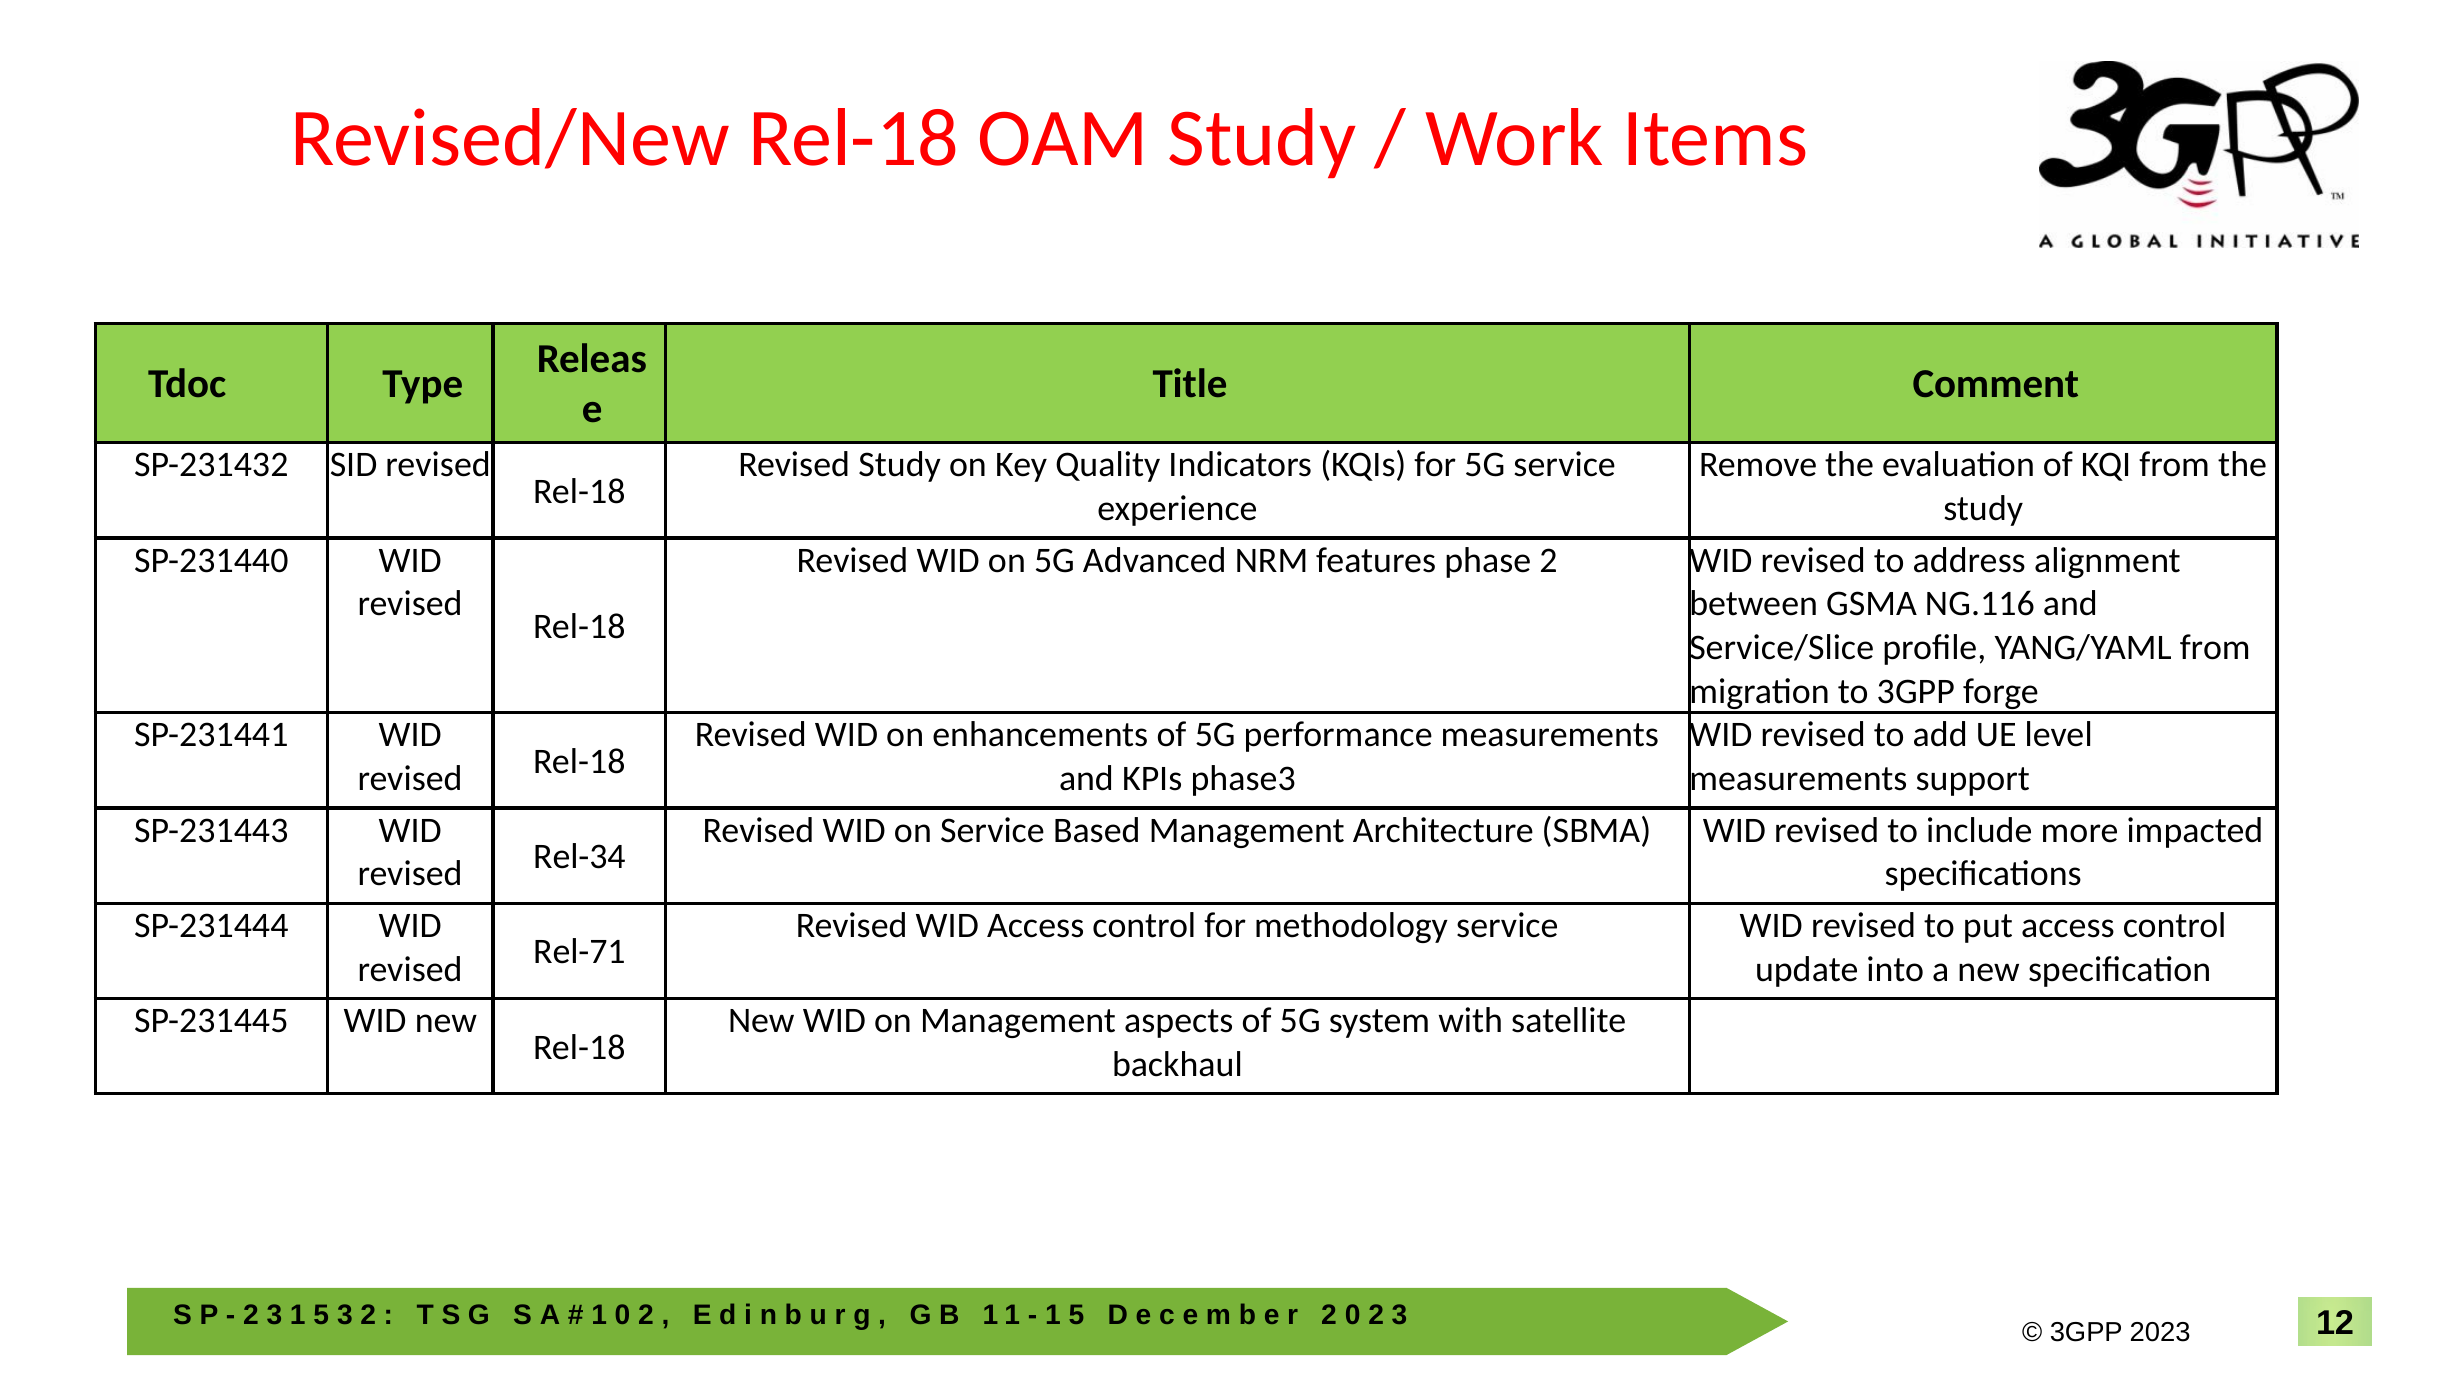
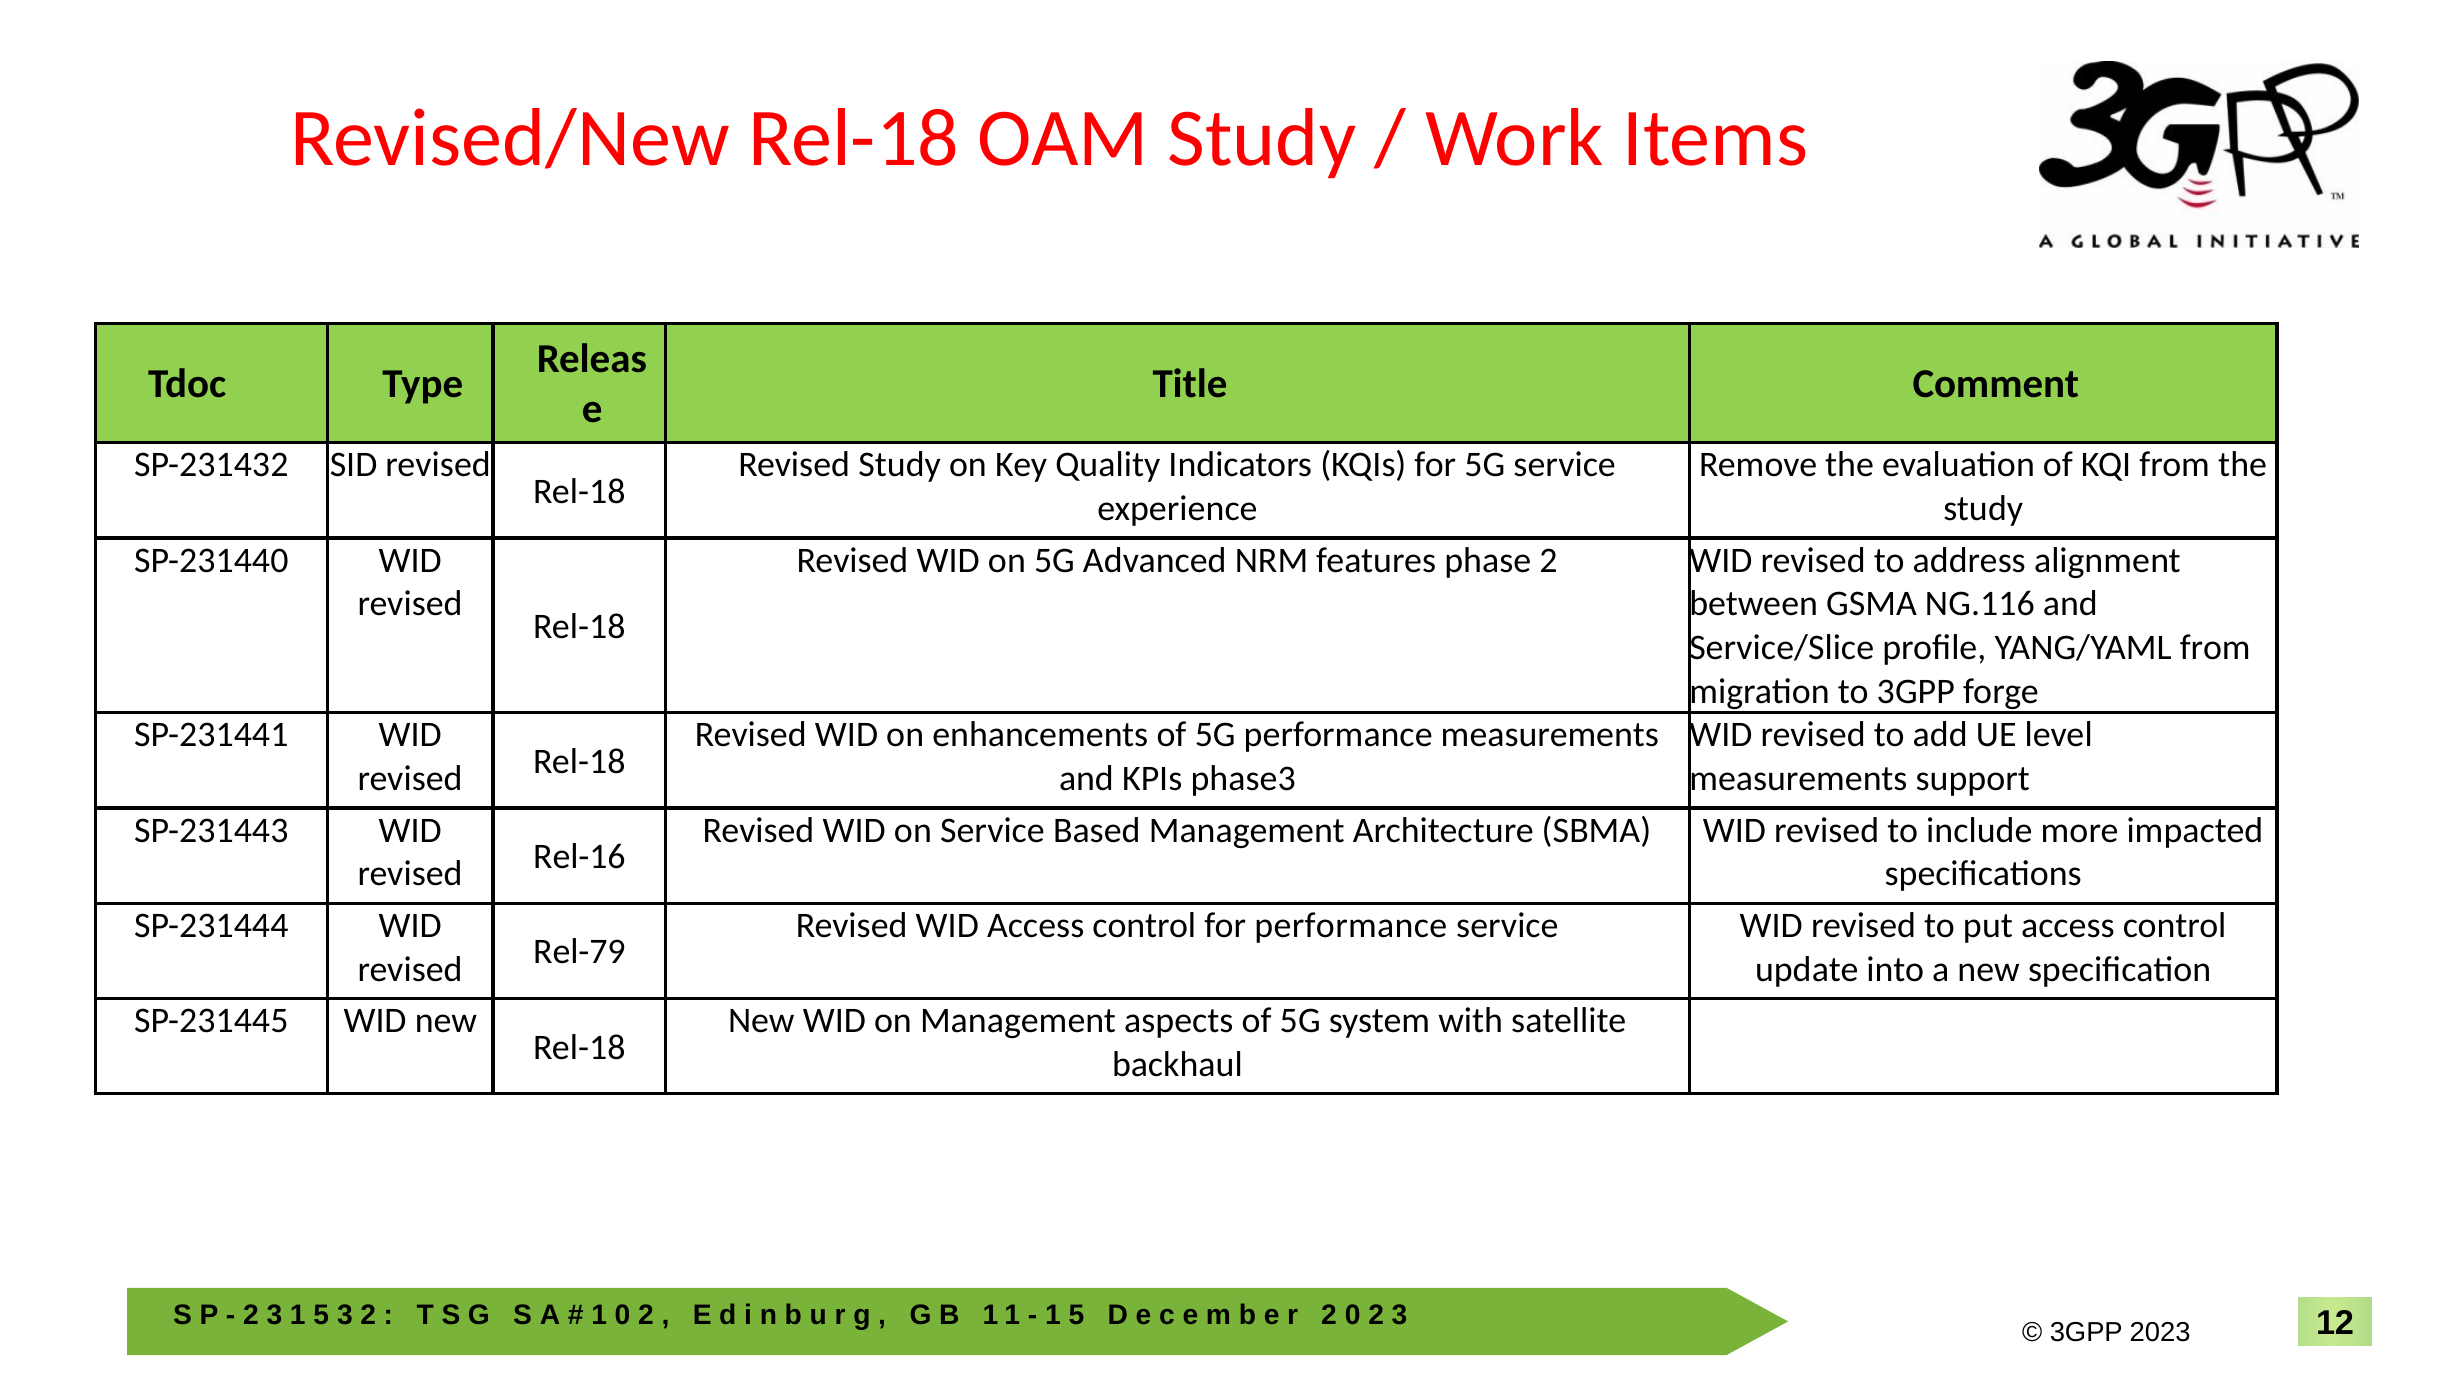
Rel-34: Rel-34 -> Rel-16
for methodology: methodology -> performance
Rel-71: Rel-71 -> Rel-79
